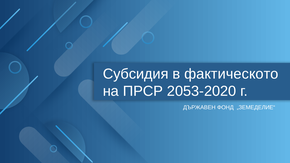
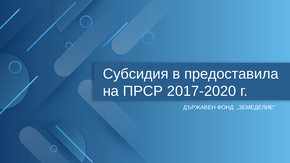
фактическото: фактическото -> предоставила
2053-2020: 2053-2020 -> 2017-2020
